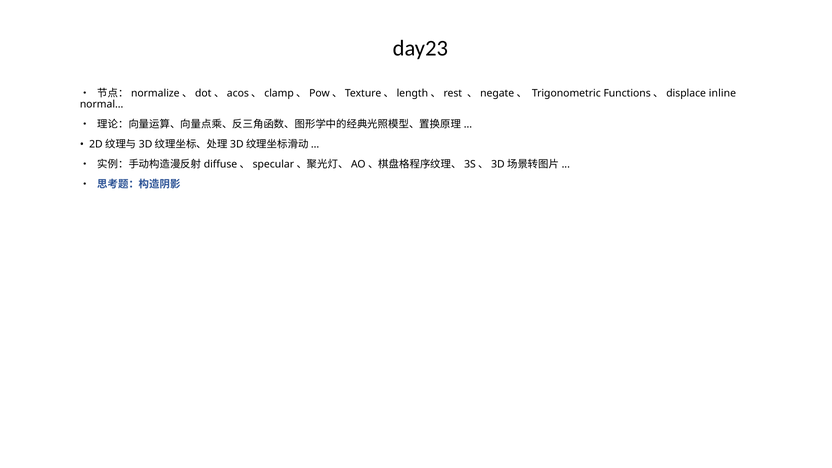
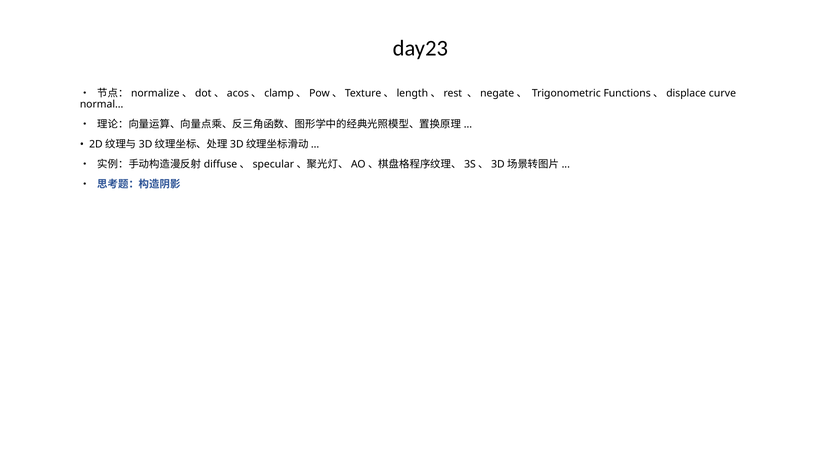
inline: inline -> curve
